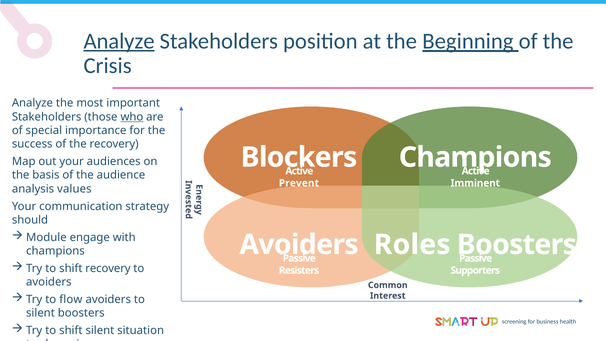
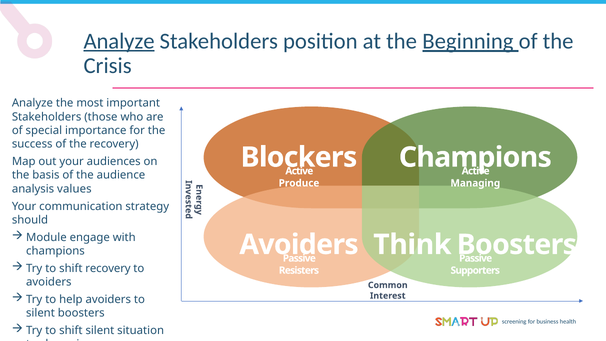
who underline: present -> none
Prevent: Prevent -> Produce
Imminent: Imminent -> Managing
Roles: Roles -> Think
flow: flow -> help
